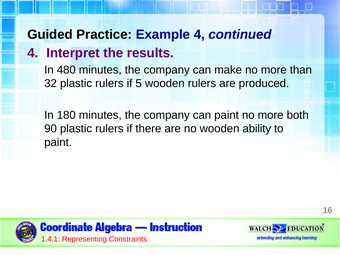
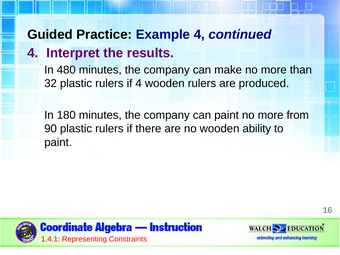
if 5: 5 -> 4
both: both -> from
